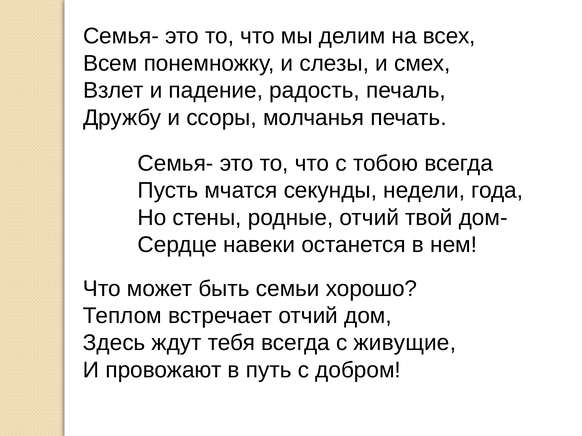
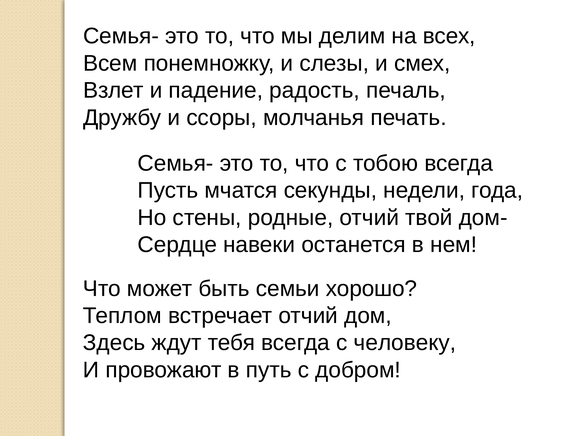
живущие: живущие -> человеку
